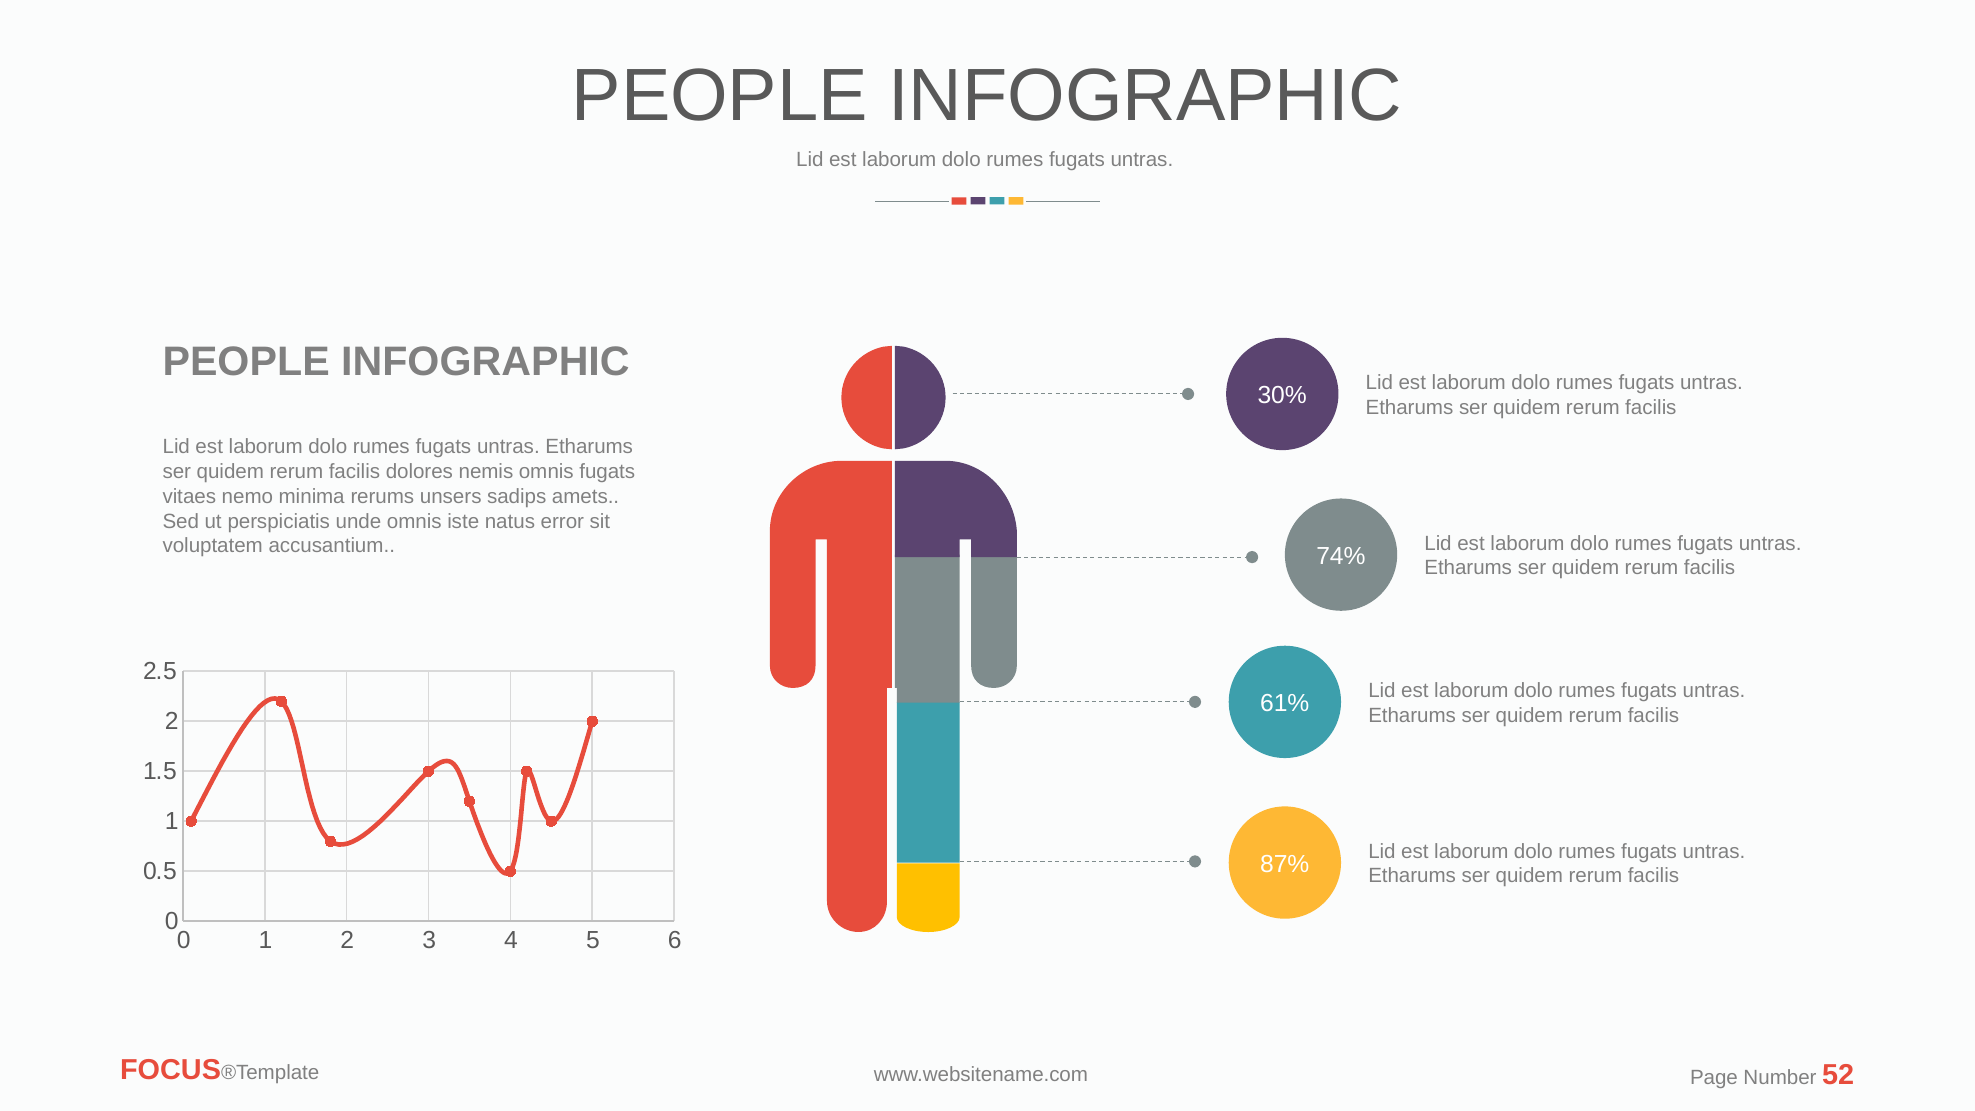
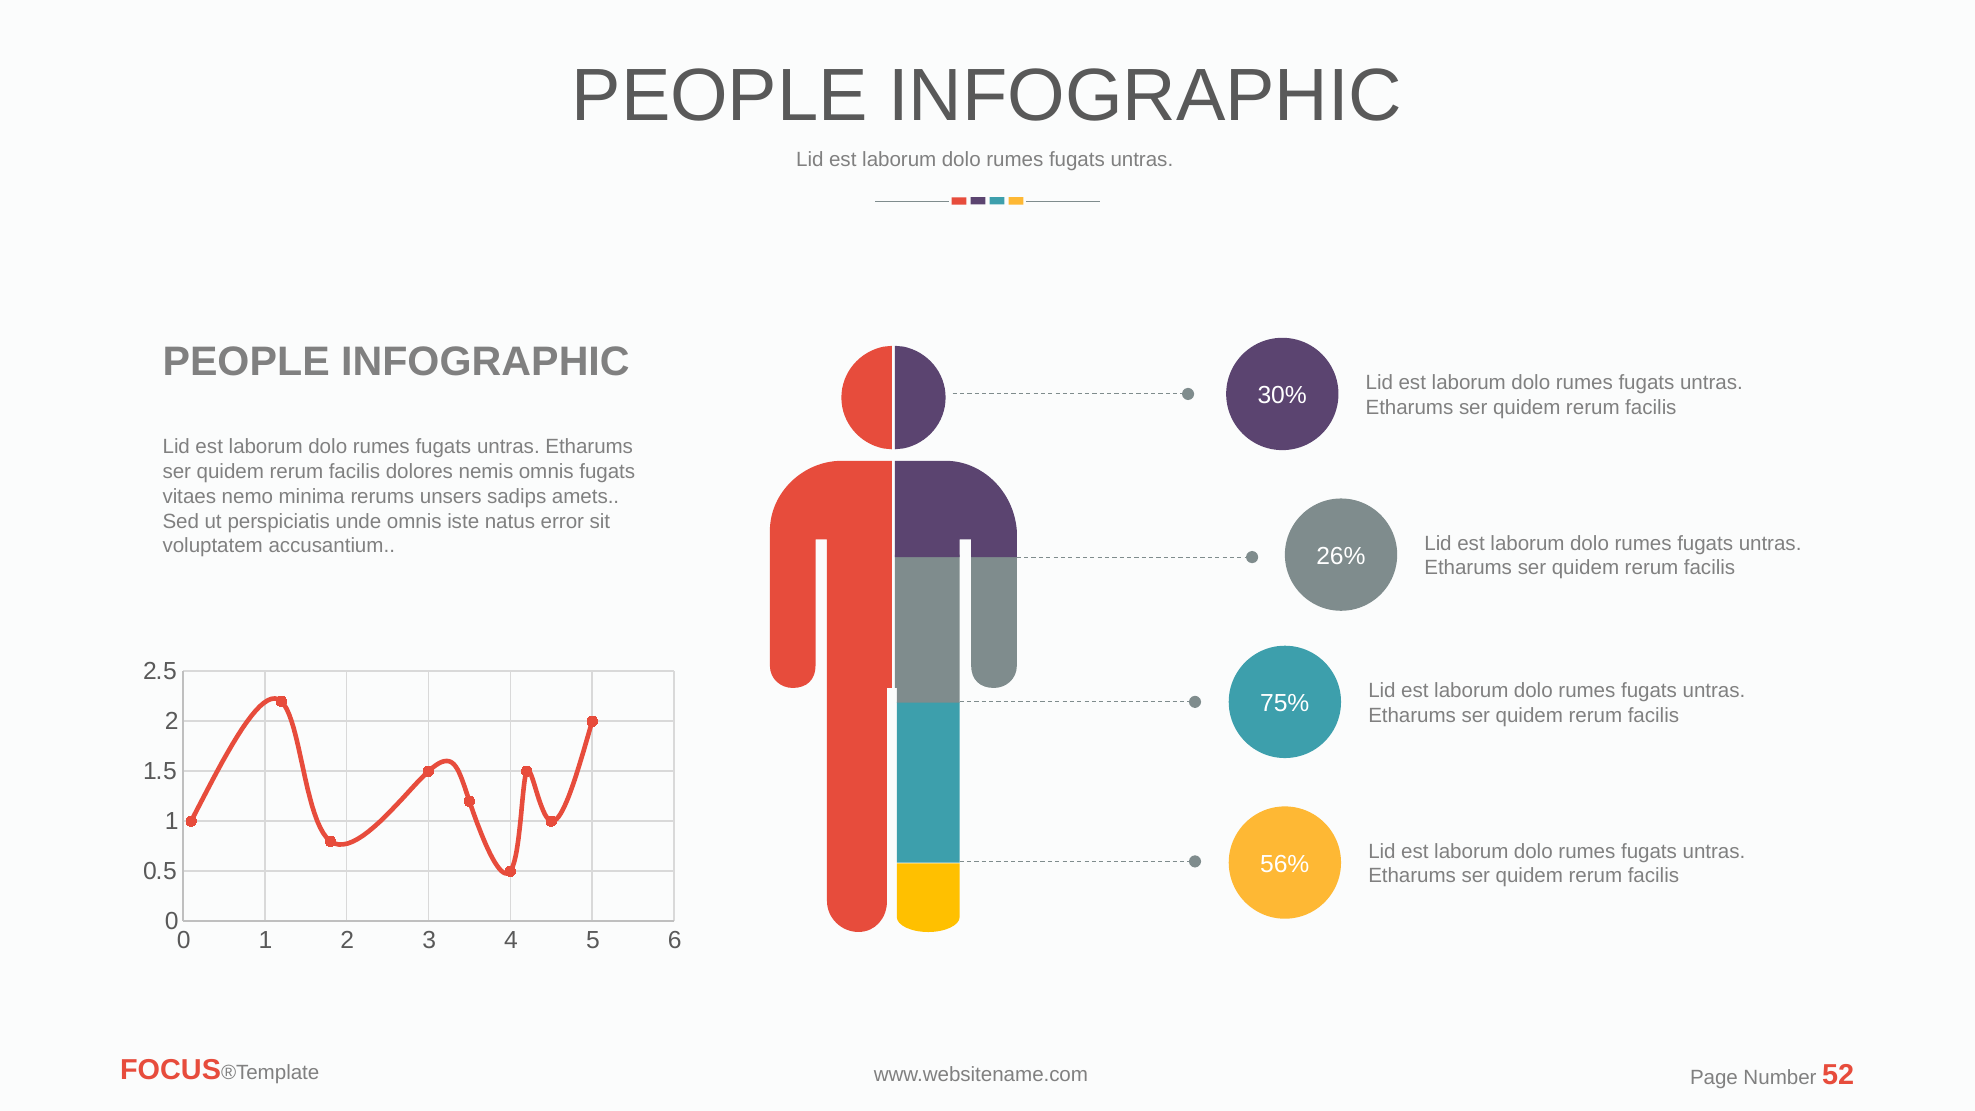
74%: 74% -> 26%
61%: 61% -> 75%
87%: 87% -> 56%
